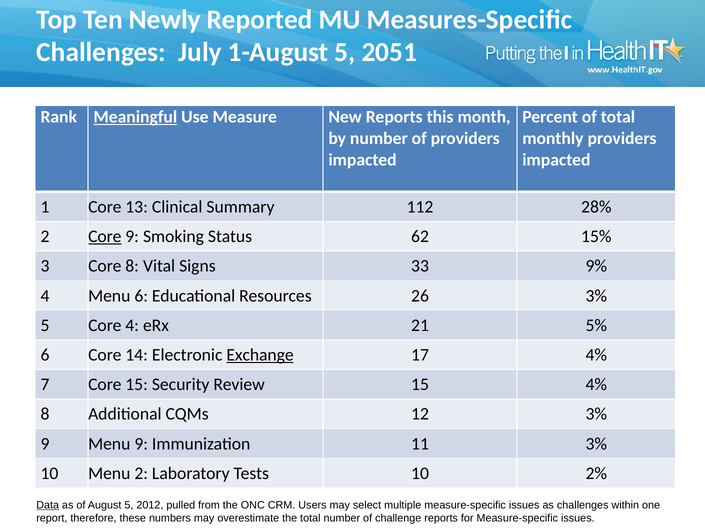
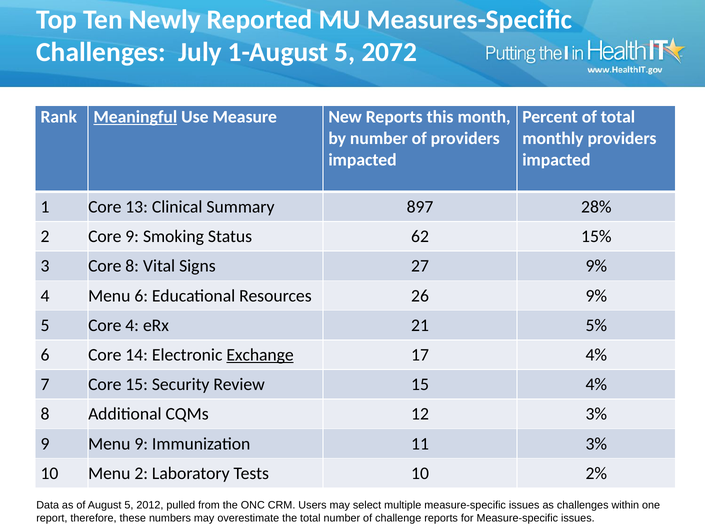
2051: 2051 -> 2072
112: 112 -> 897
Core at (105, 236) underline: present -> none
33: 33 -> 27
26 3%: 3% -> 9%
Data underline: present -> none
